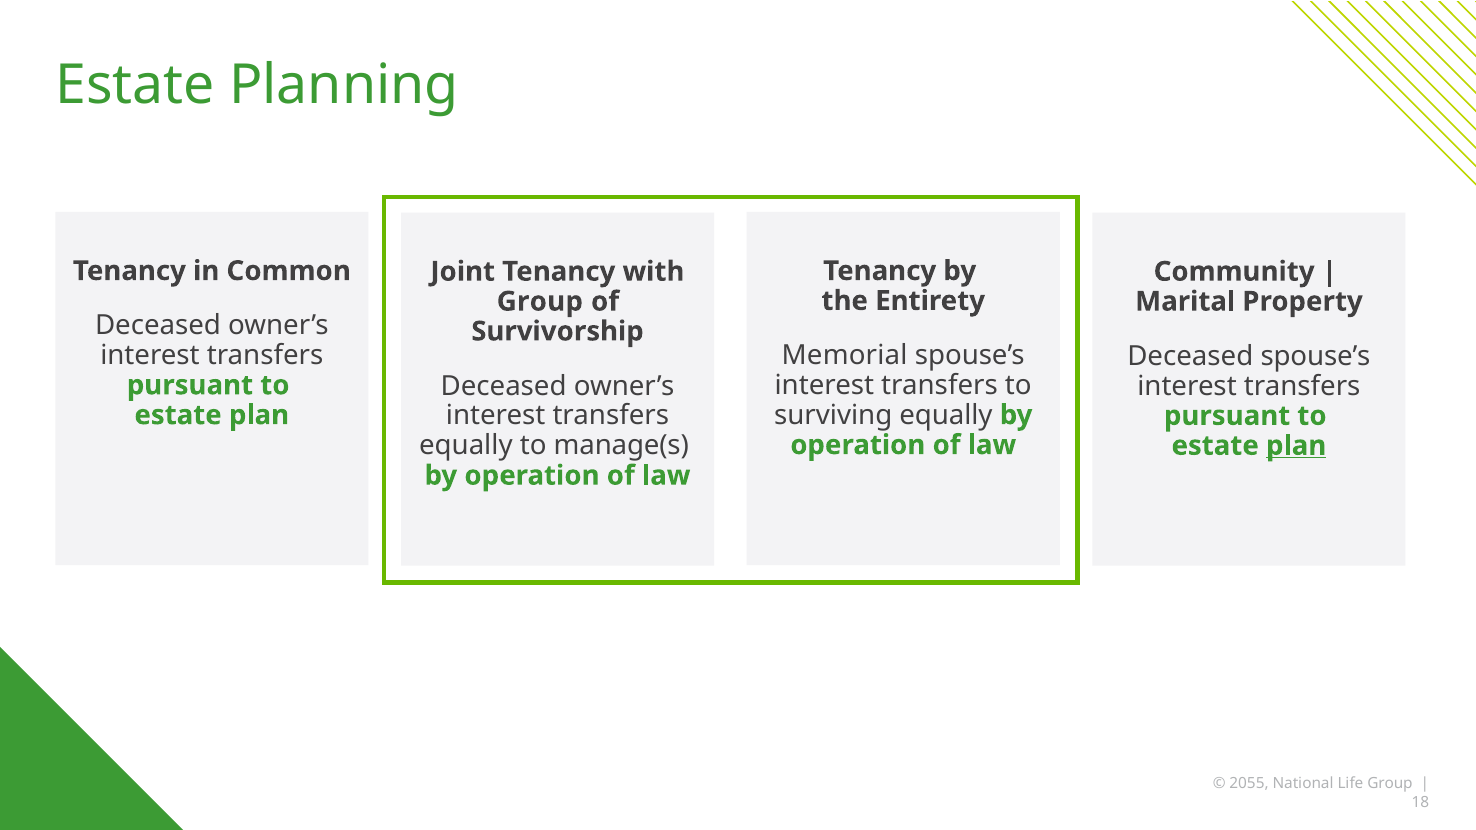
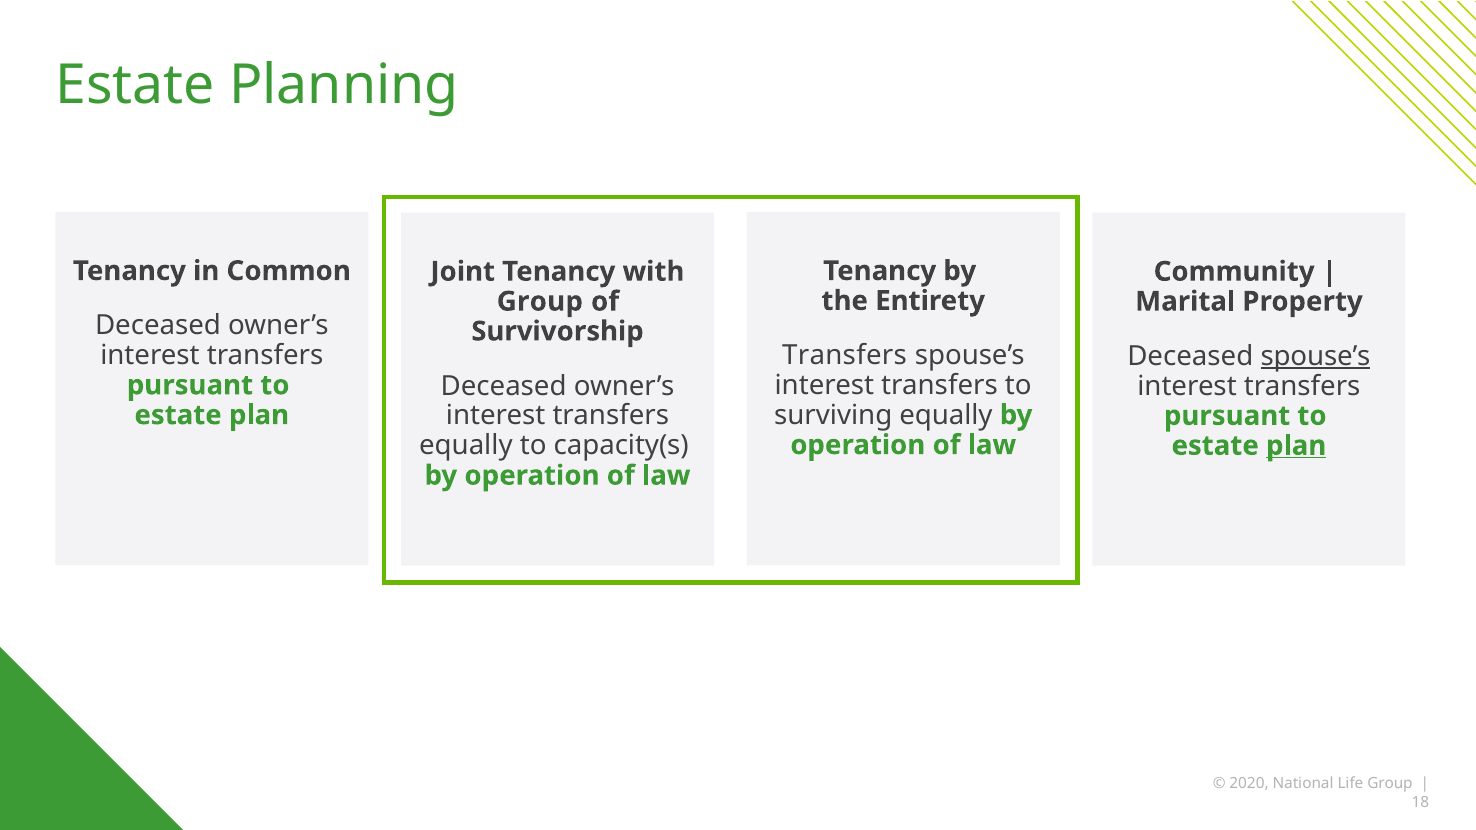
Memorial at (845, 355): Memorial -> Transfers
spouse’s at (1315, 356) underline: none -> present
manage(s: manage(s -> capacity(s
2055: 2055 -> 2020
